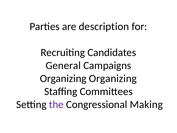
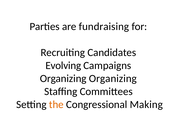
description: description -> fundraising
General: General -> Evolving
the colour: purple -> orange
